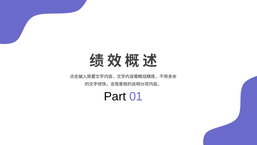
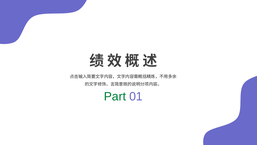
Part colour: black -> green
